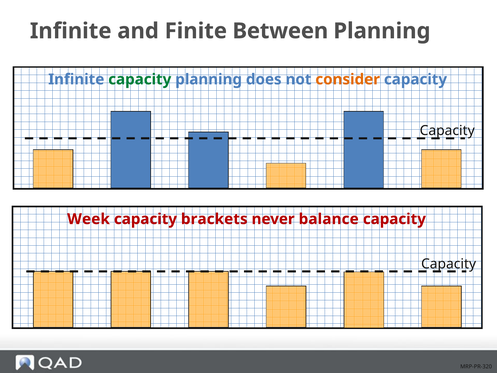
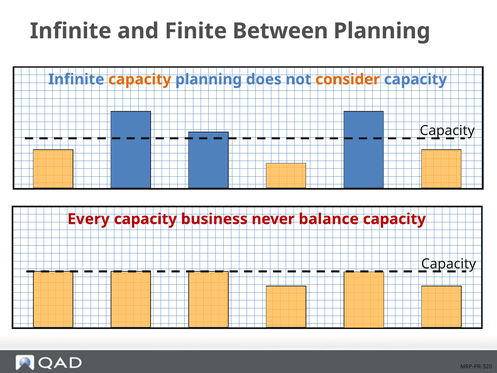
capacity at (140, 79) colour: green -> orange
Week: Week -> Every
brackets: brackets -> business
